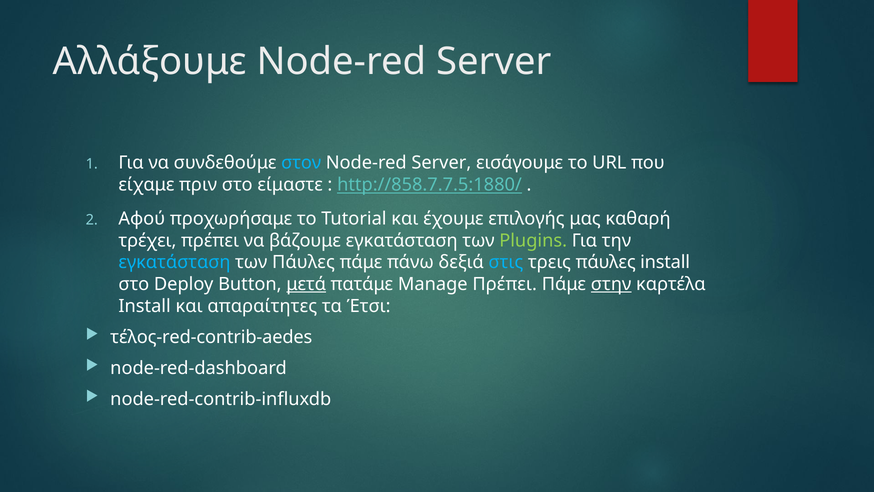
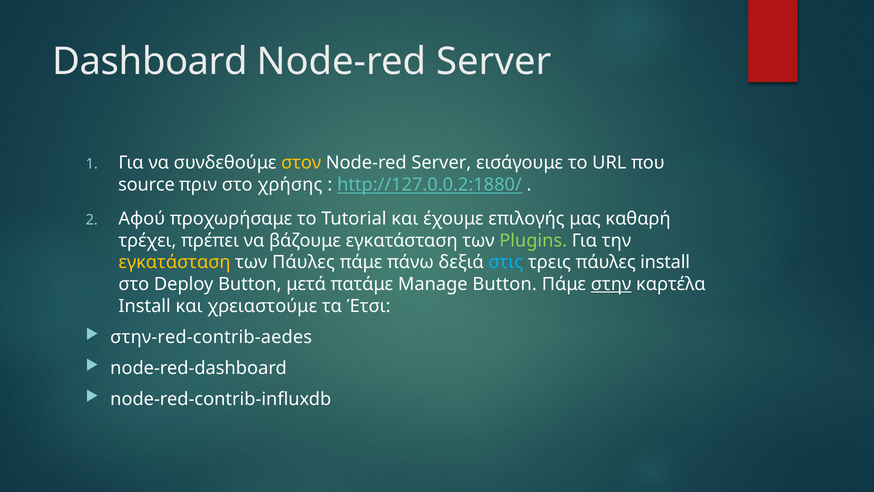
Αλλάξουμε: Αλλάξουμε -> Dashboard
στον colour: light blue -> yellow
είχαμε: είχαμε -> source
είμαστε: είμαστε -> χρήσης
http://858.7.7.5:1880/: http://858.7.7.5:1880/ -> http://127.0.0.2:1880/
εγκατάσταση at (174, 262) colour: light blue -> yellow
μετά underline: present -> none
Manage Πρέπει: Πρέπει -> Button
απαραίτητες: απαραίτητες -> χρειαστούμε
τέλος-red-contrib-aedes: τέλος-red-contrib-aedes -> στην-red-contrib-aedes
